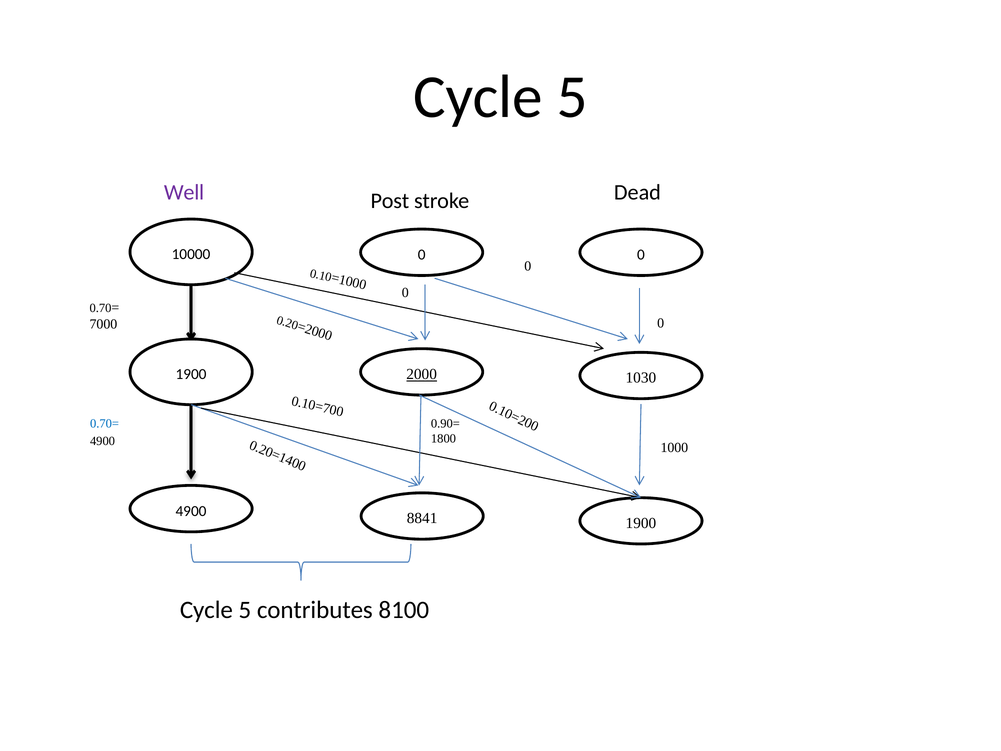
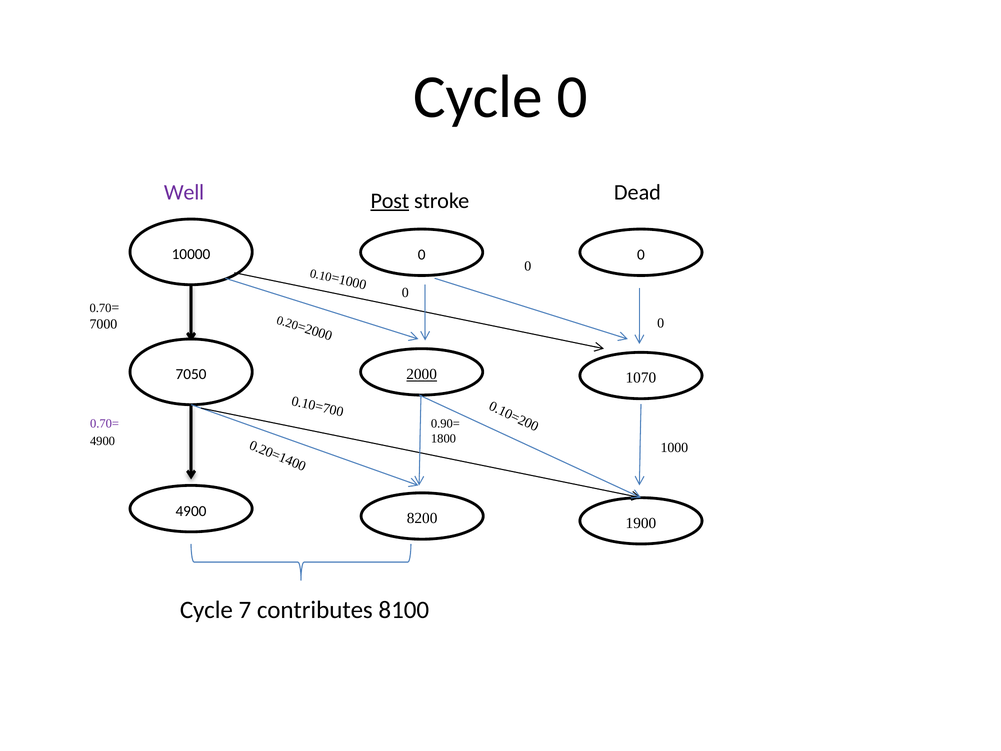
5 at (572, 97): 5 -> 0
Post underline: none -> present
1900 at (191, 374): 1900 -> 7050
1030: 1030 -> 1070
0.70= at (104, 424) colour: blue -> purple
8841: 8841 -> 8200
5 at (245, 610): 5 -> 7
